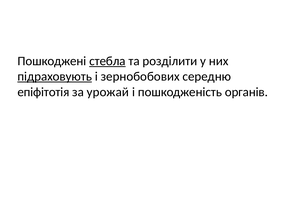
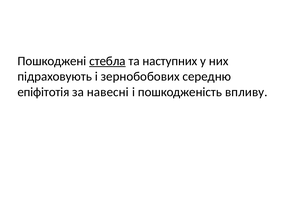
розділити: розділити -> наступних
підраховують underline: present -> none
урожай: урожай -> навесні
органів: органів -> впливу
